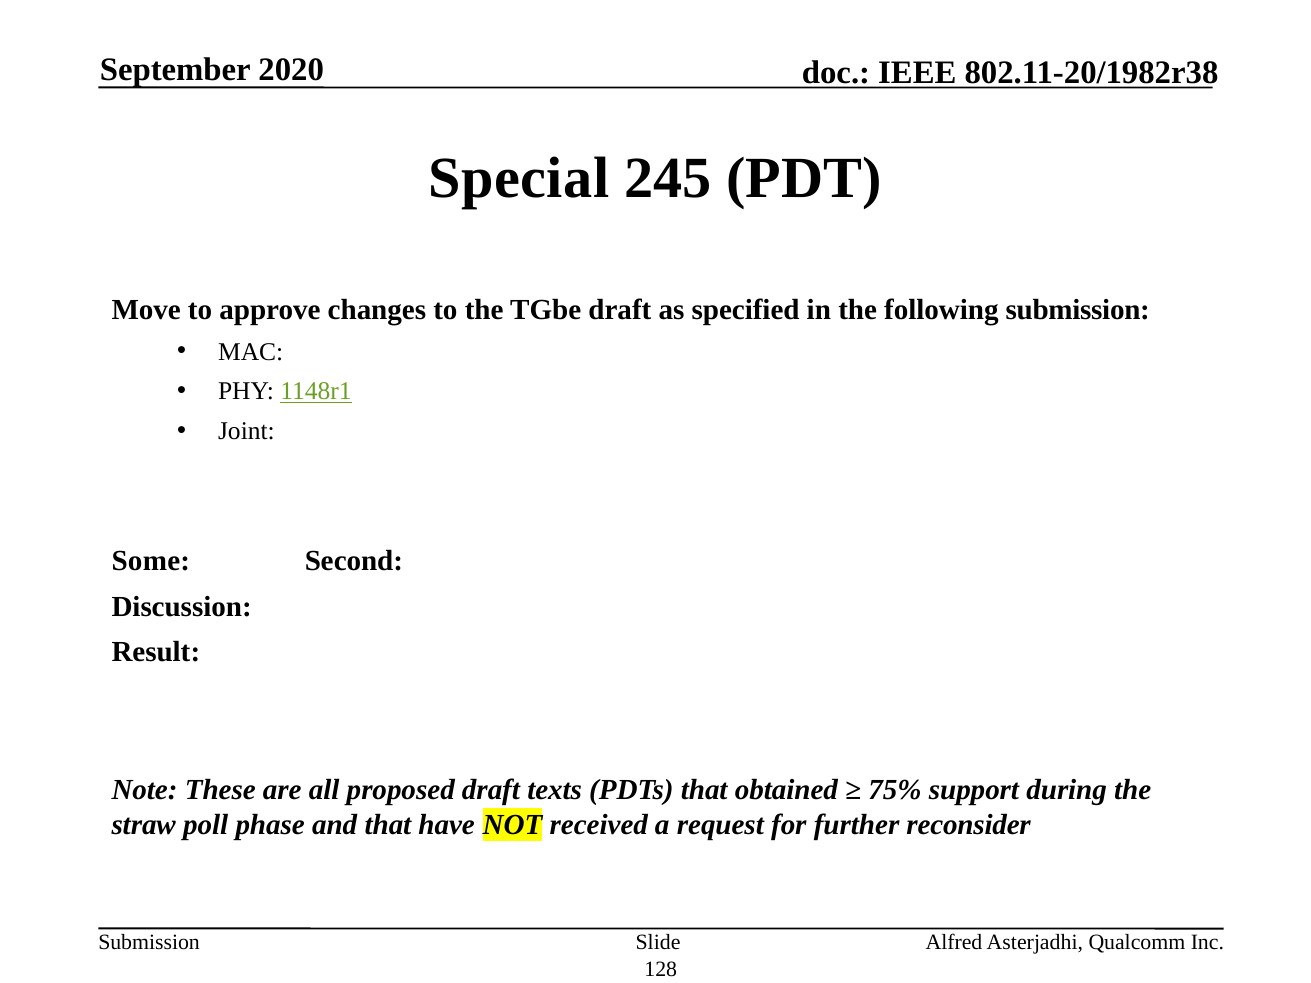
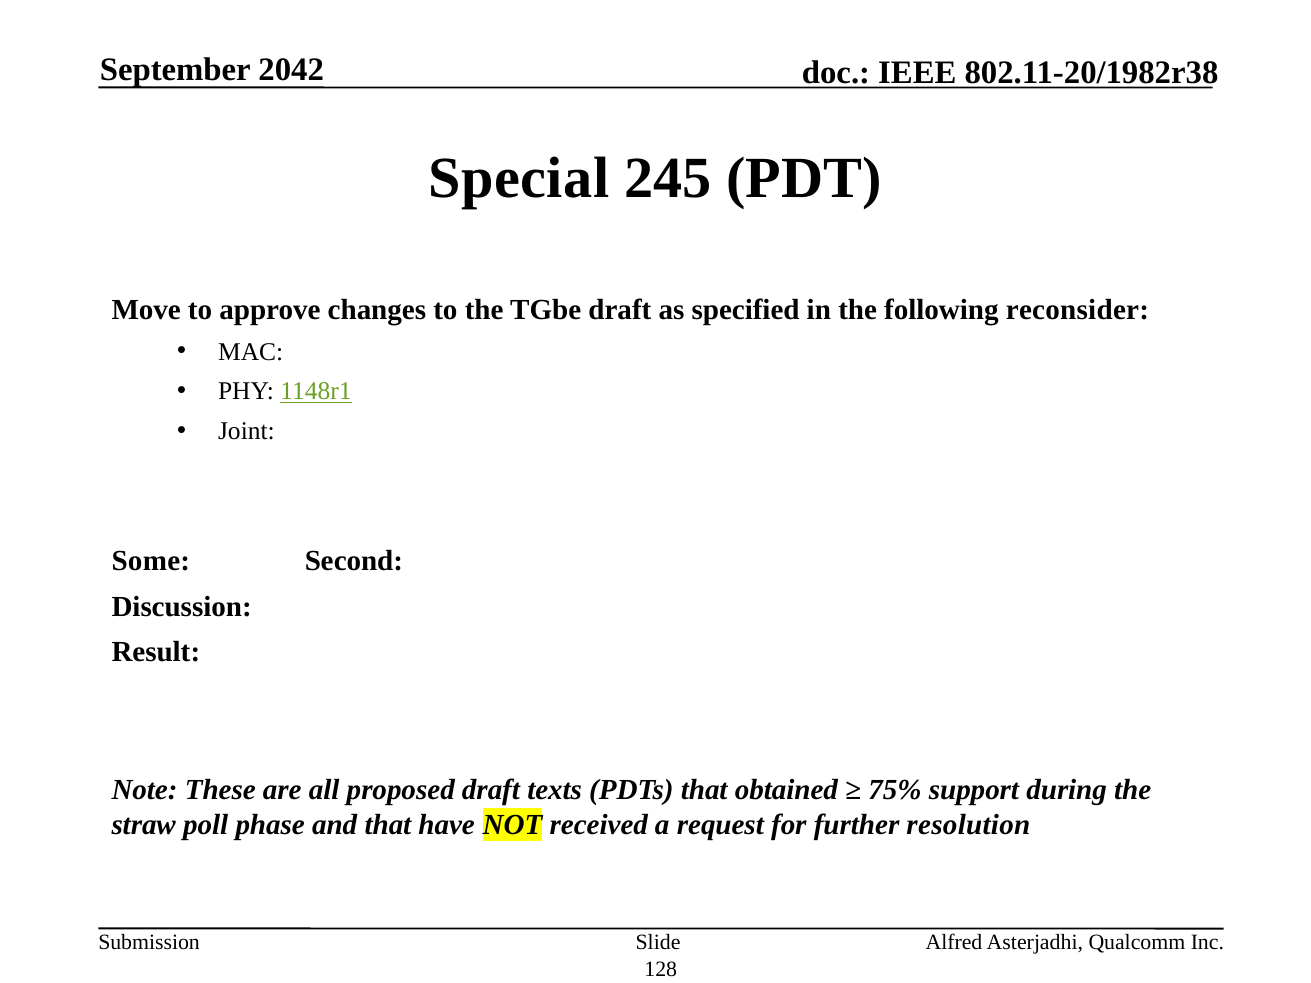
2020: 2020 -> 2042
following submission: submission -> reconsider
reconsider: reconsider -> resolution
